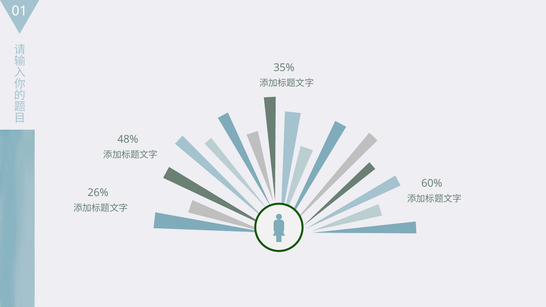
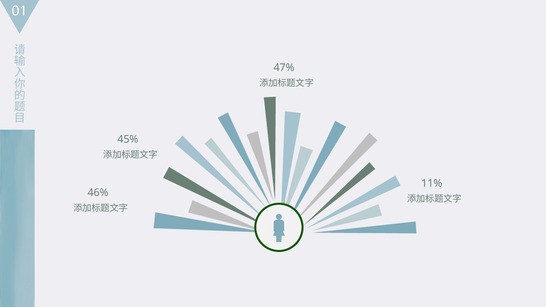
35%: 35% -> 47%
48%: 48% -> 45%
60%: 60% -> 11%
26%: 26% -> 46%
